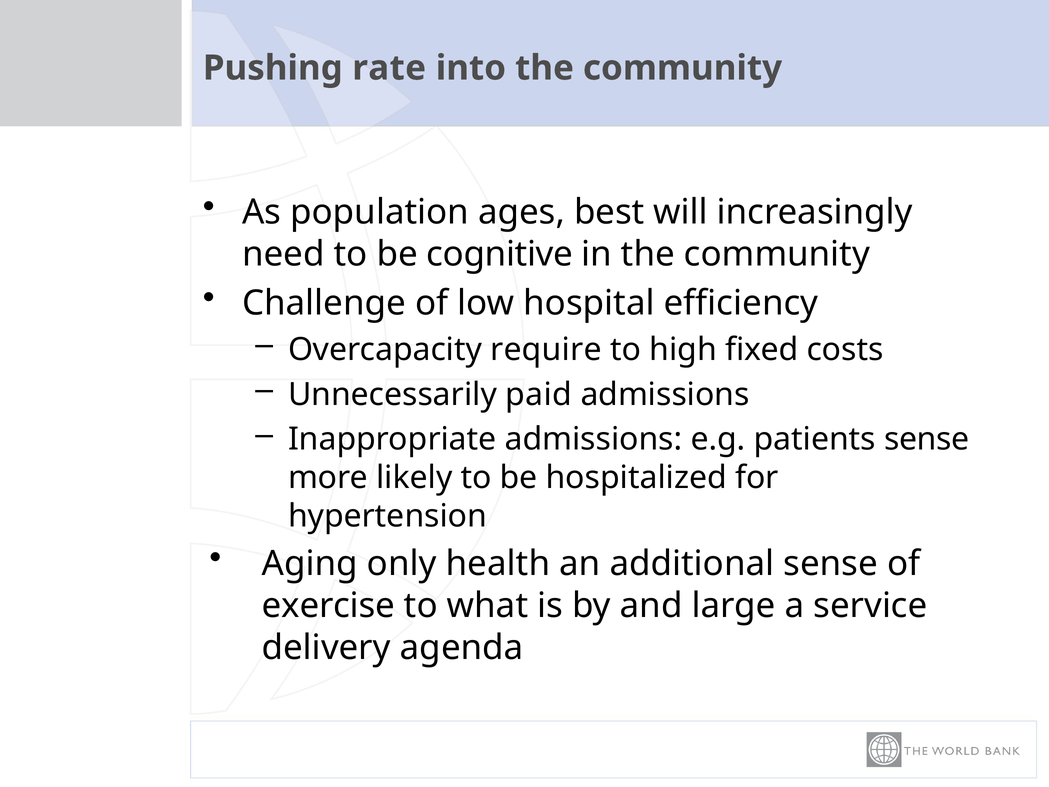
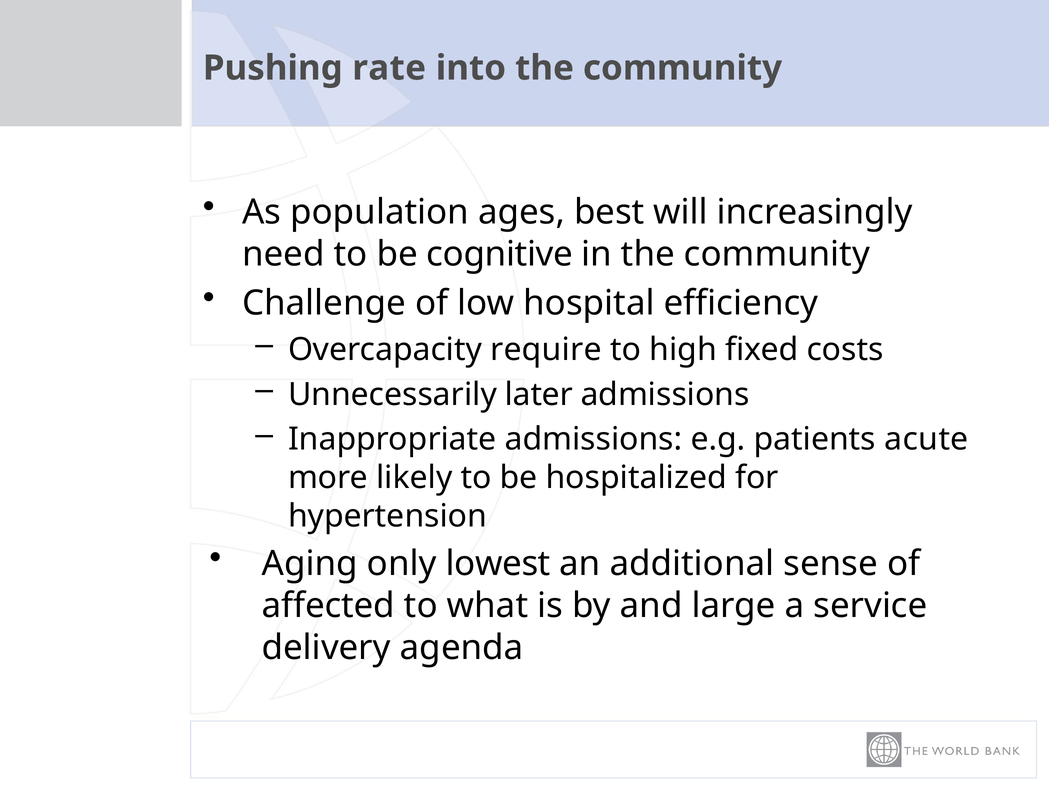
paid: paid -> later
patients sense: sense -> acute
health: health -> lowest
exercise: exercise -> affected
